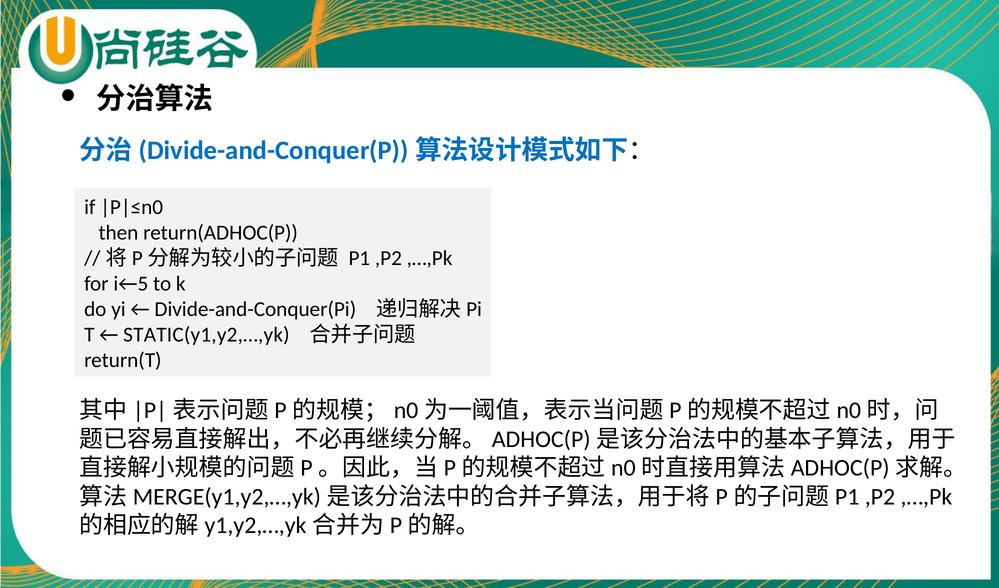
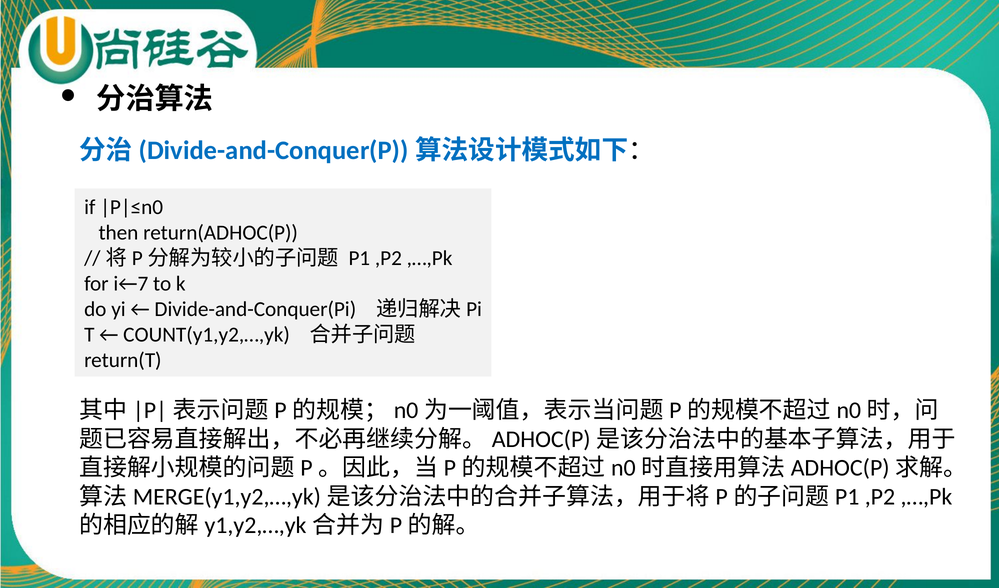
i←5: i←5 -> i←7
STATIC(y1,y2,…,yk: STATIC(y1,y2,…,yk -> COUNT(y1,y2,…,yk
